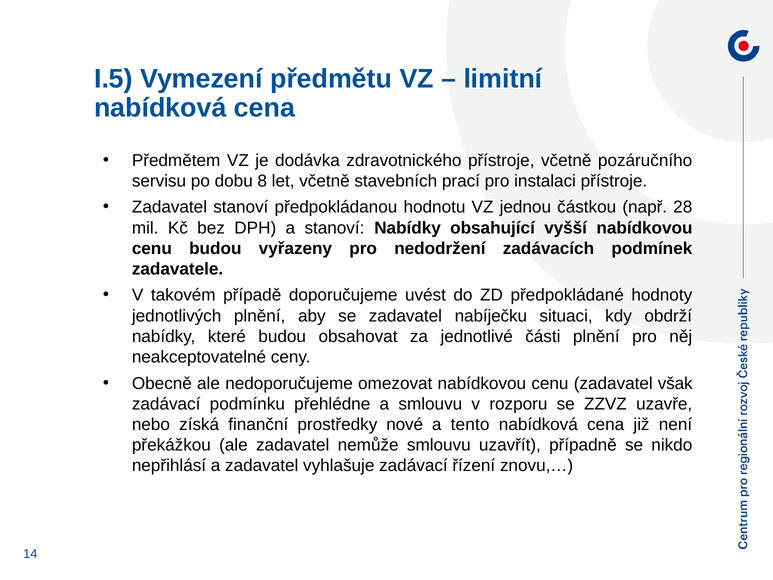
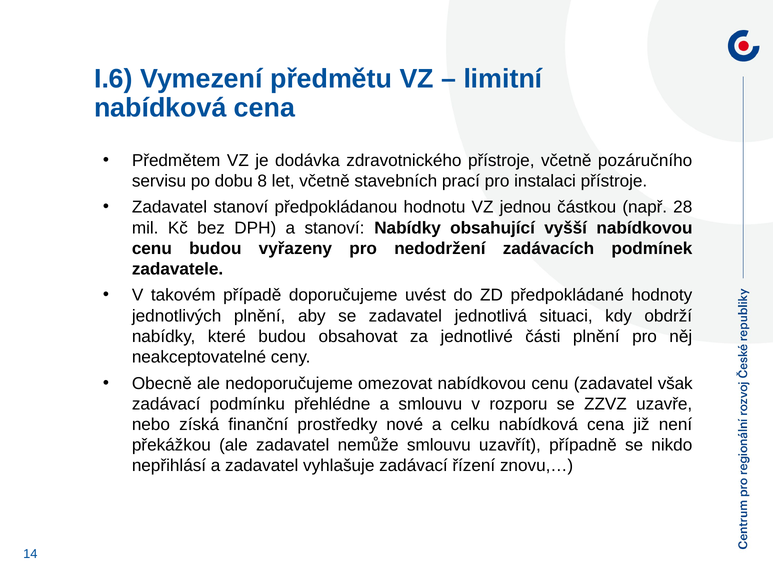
I.5: I.5 -> I.6
nabíječku: nabíječku -> jednotlivá
tento: tento -> celku
